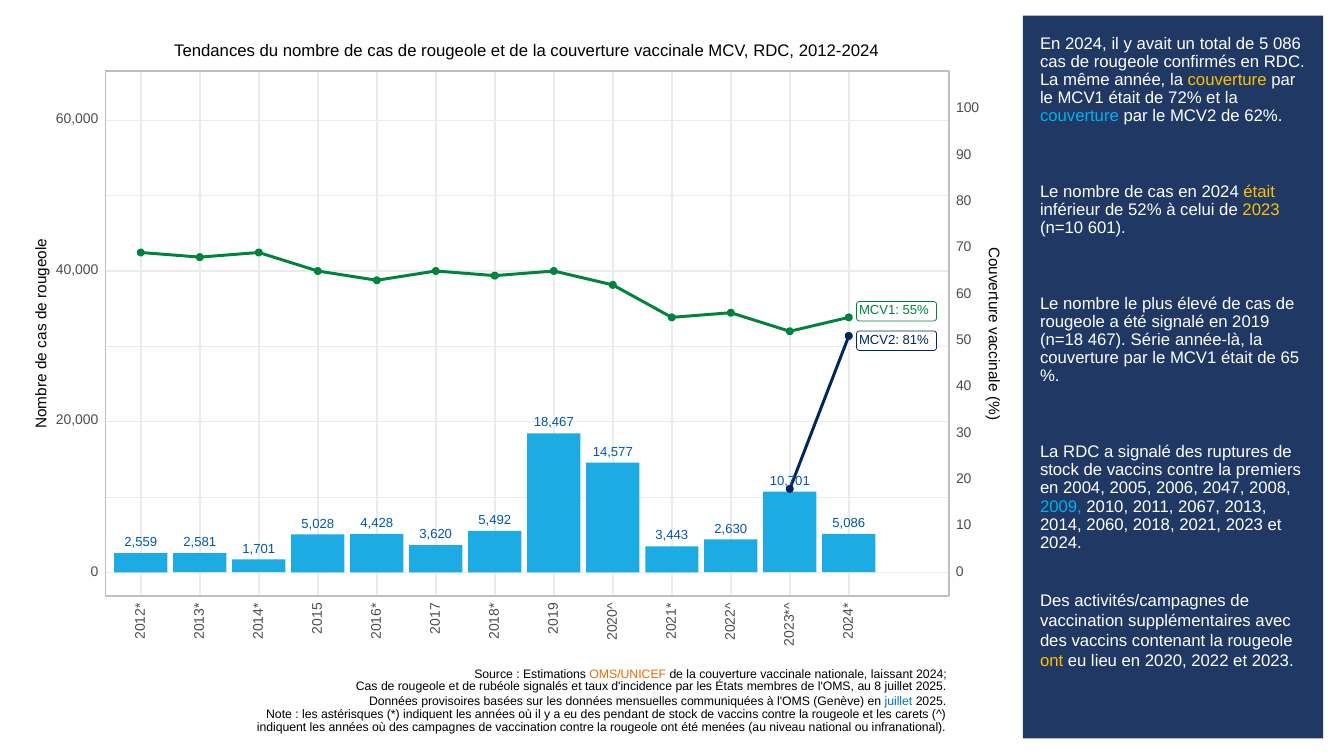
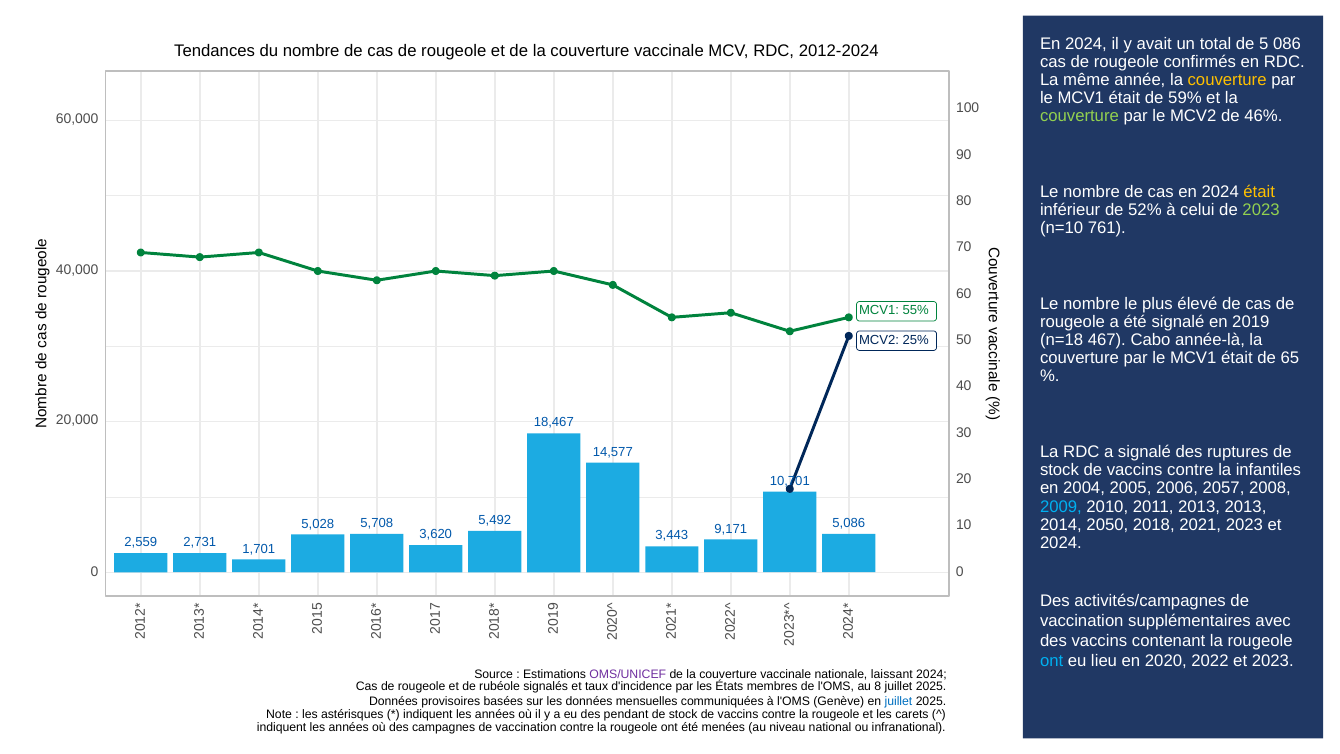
72%: 72% -> 59%
couverture at (1079, 116) colour: light blue -> light green
62%: 62% -> 46%
2023 at (1261, 210) colour: yellow -> light green
601: 601 -> 761
Série: Série -> Cabo
81%: 81% -> 25%
premiers: premiers -> infantiles
2047: 2047 -> 2057
2011 2067: 2067 -> 2013
2060: 2060 -> 2050
4,428: 4,428 -> 5,708
2,630: 2,630 -> 9,171
2,581: 2,581 -> 2,731
ont at (1052, 661) colour: yellow -> light blue
OMS/UNICEF colour: orange -> purple
